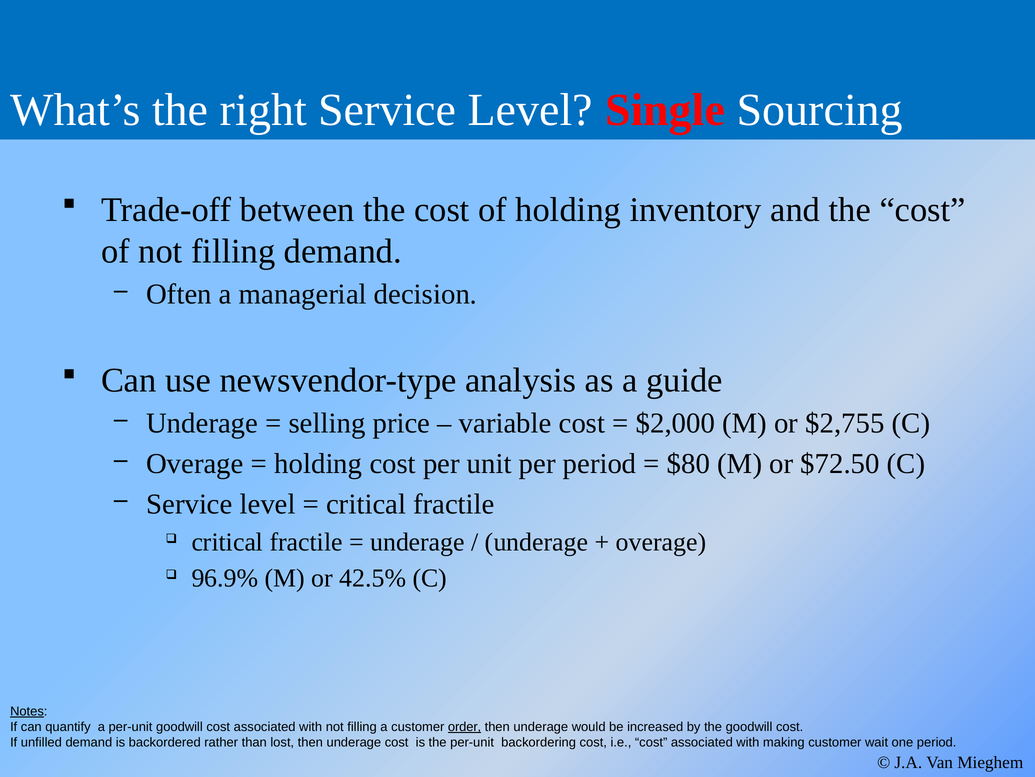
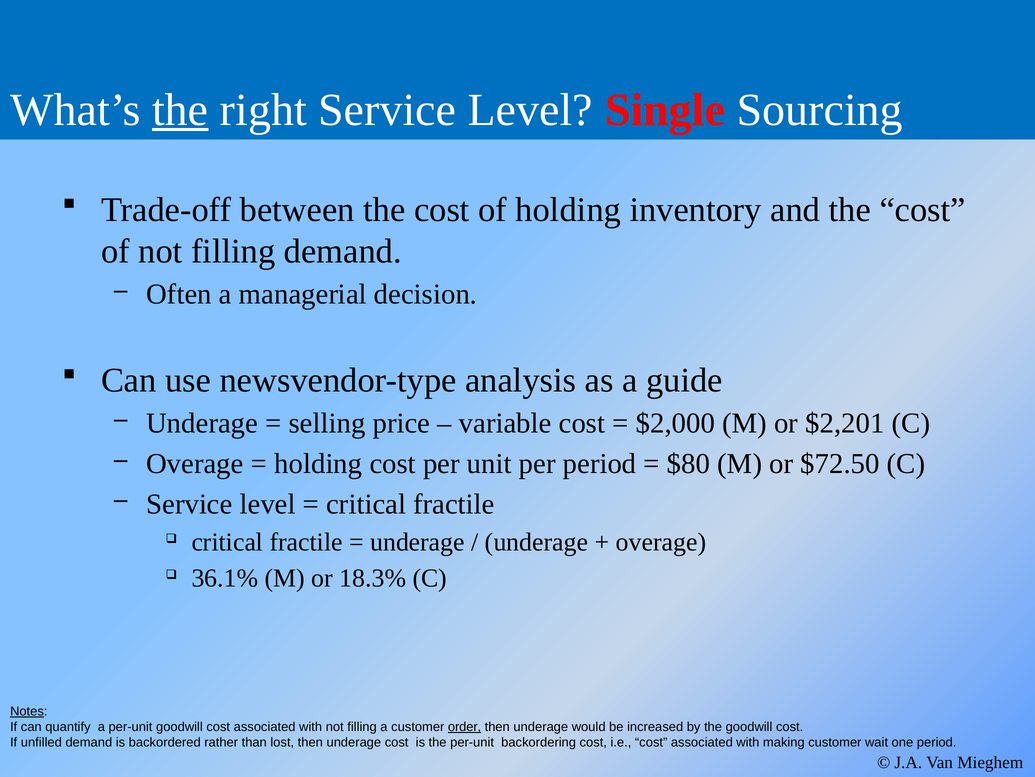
the at (180, 110) underline: none -> present
$2,755: $2,755 -> $2,201
96.9%: 96.9% -> 36.1%
42.5%: 42.5% -> 18.3%
